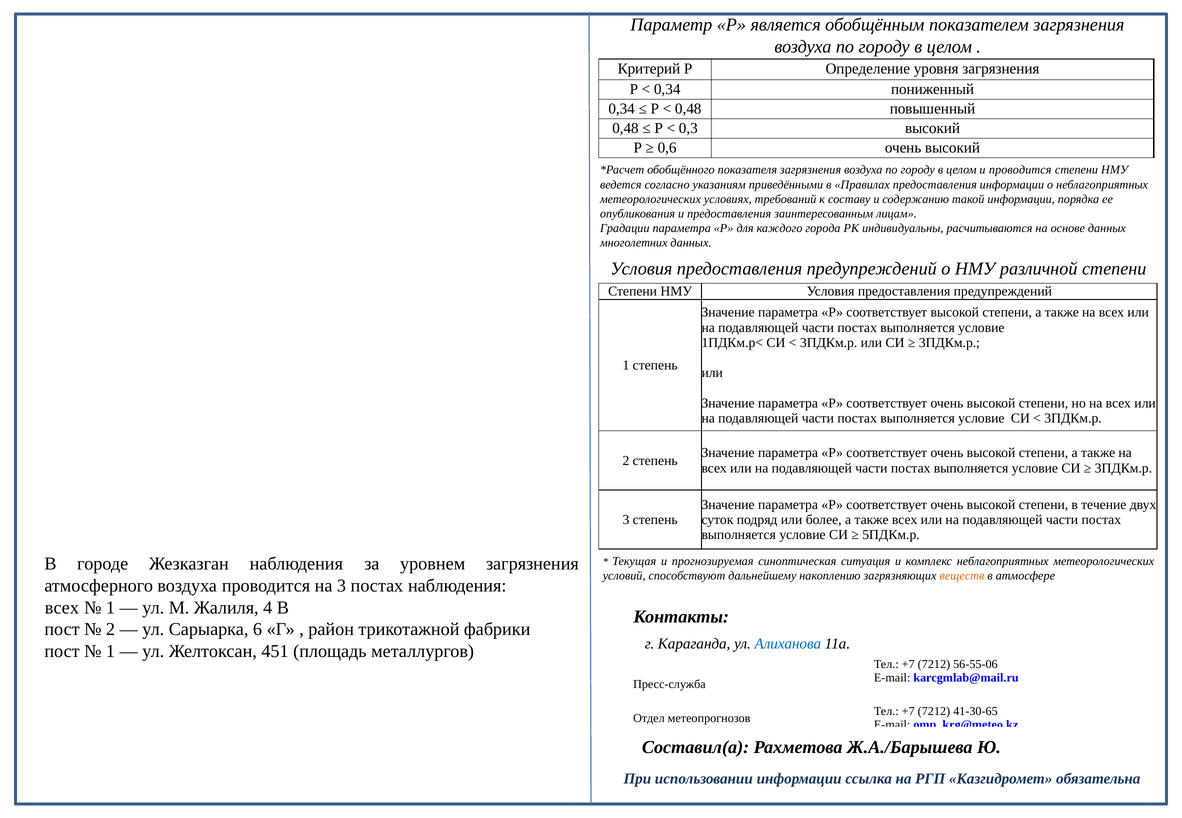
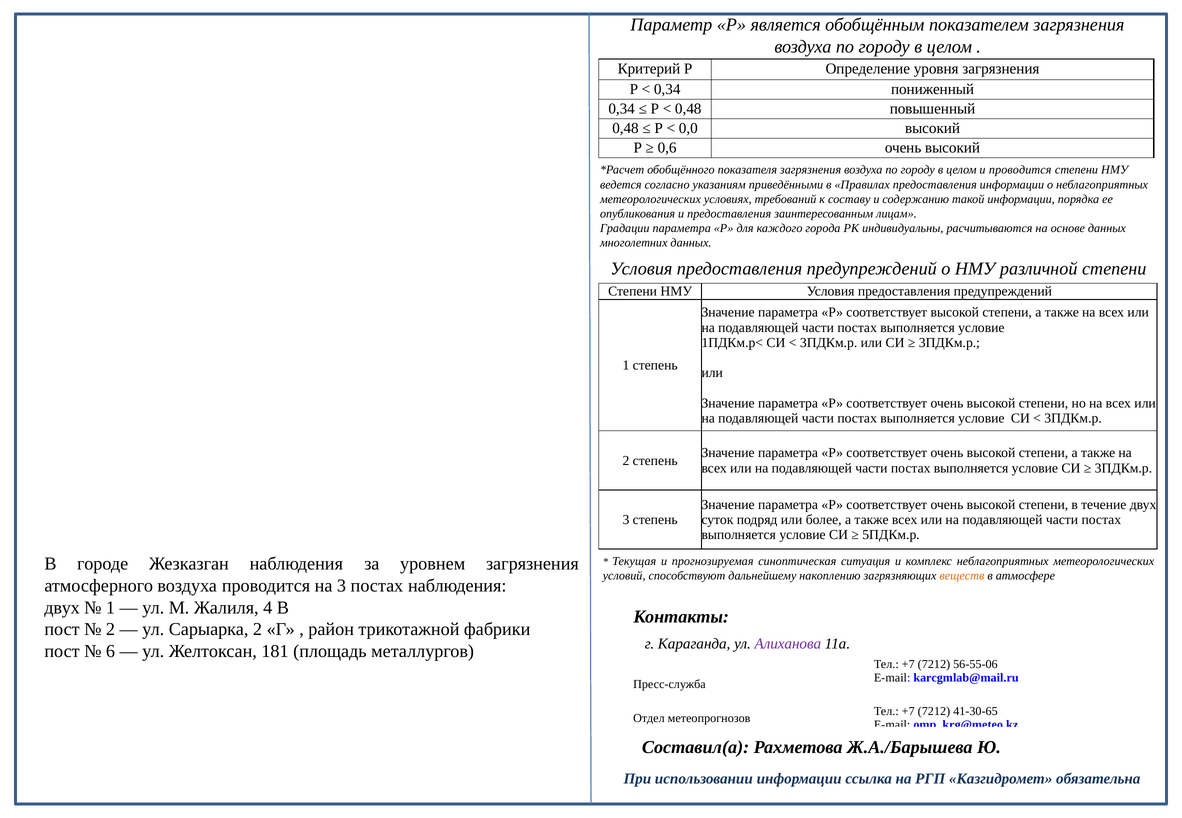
0,3: 0,3 -> 0,0
всех at (62, 608): всех -> двух
Сарыарка 6: 6 -> 2
Алиханова colour: blue -> purple
1 at (110, 651): 1 -> 6
451: 451 -> 181
